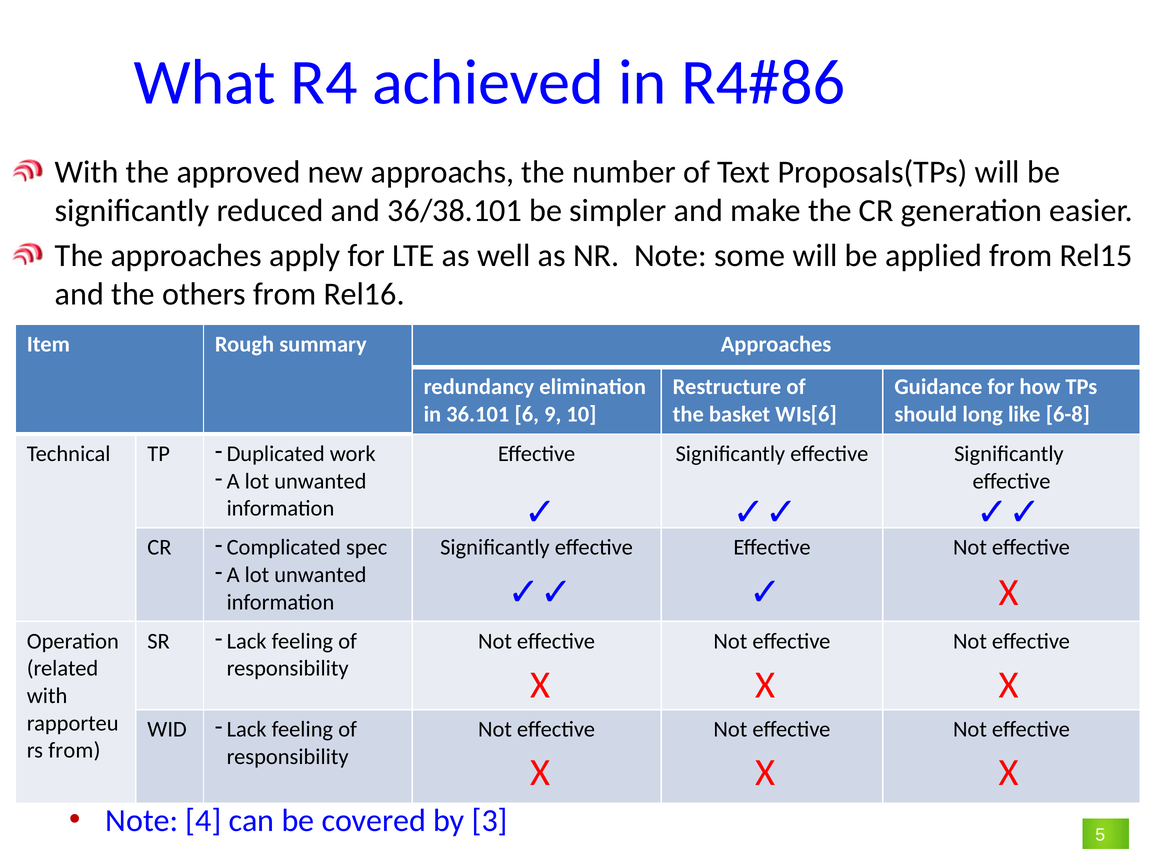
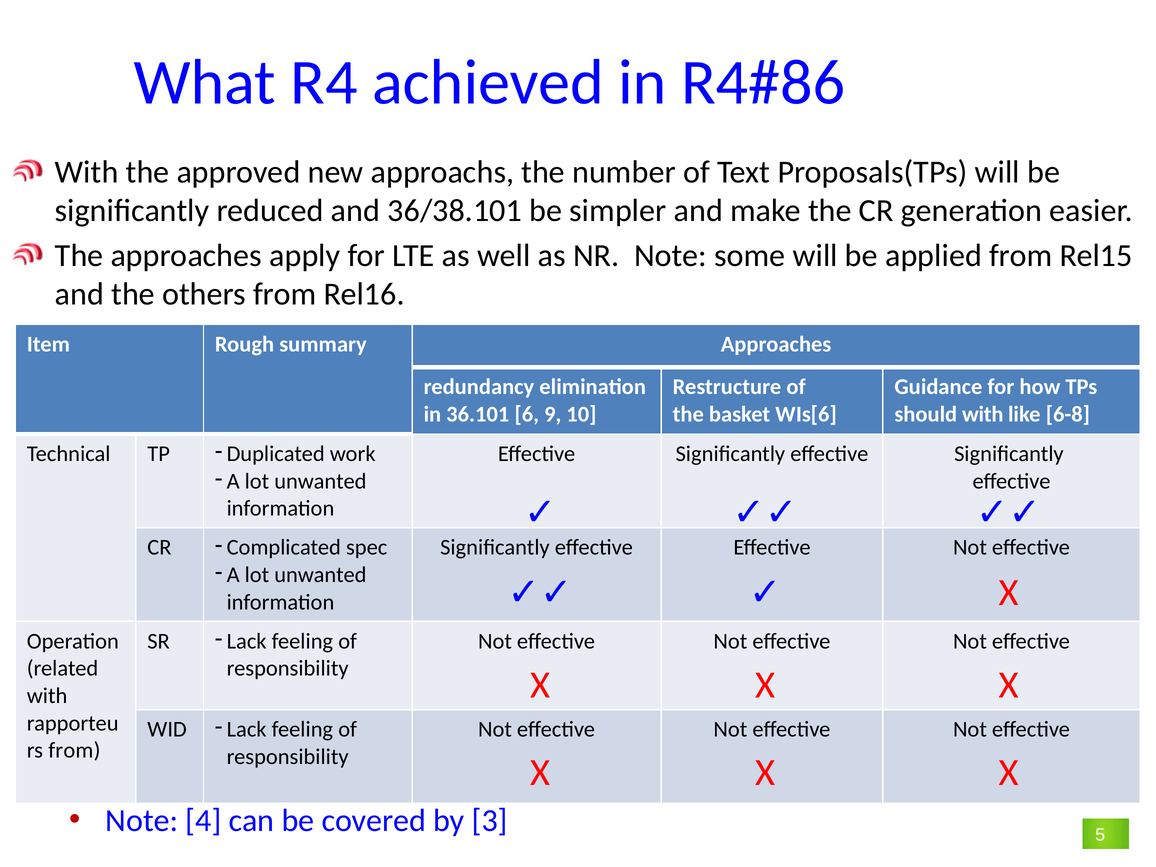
should long: long -> with
